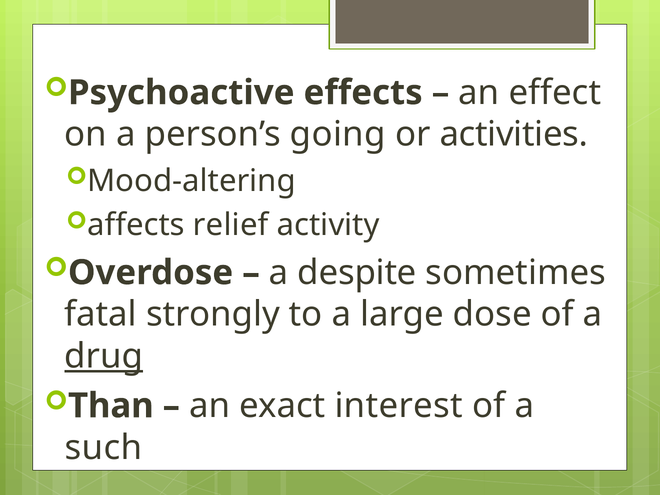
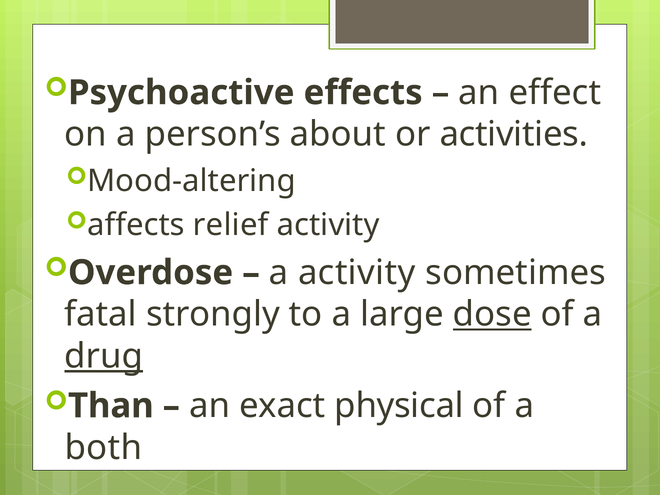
going: going -> about
a despite: despite -> activity
dose underline: none -> present
interest: interest -> physical
such: such -> both
